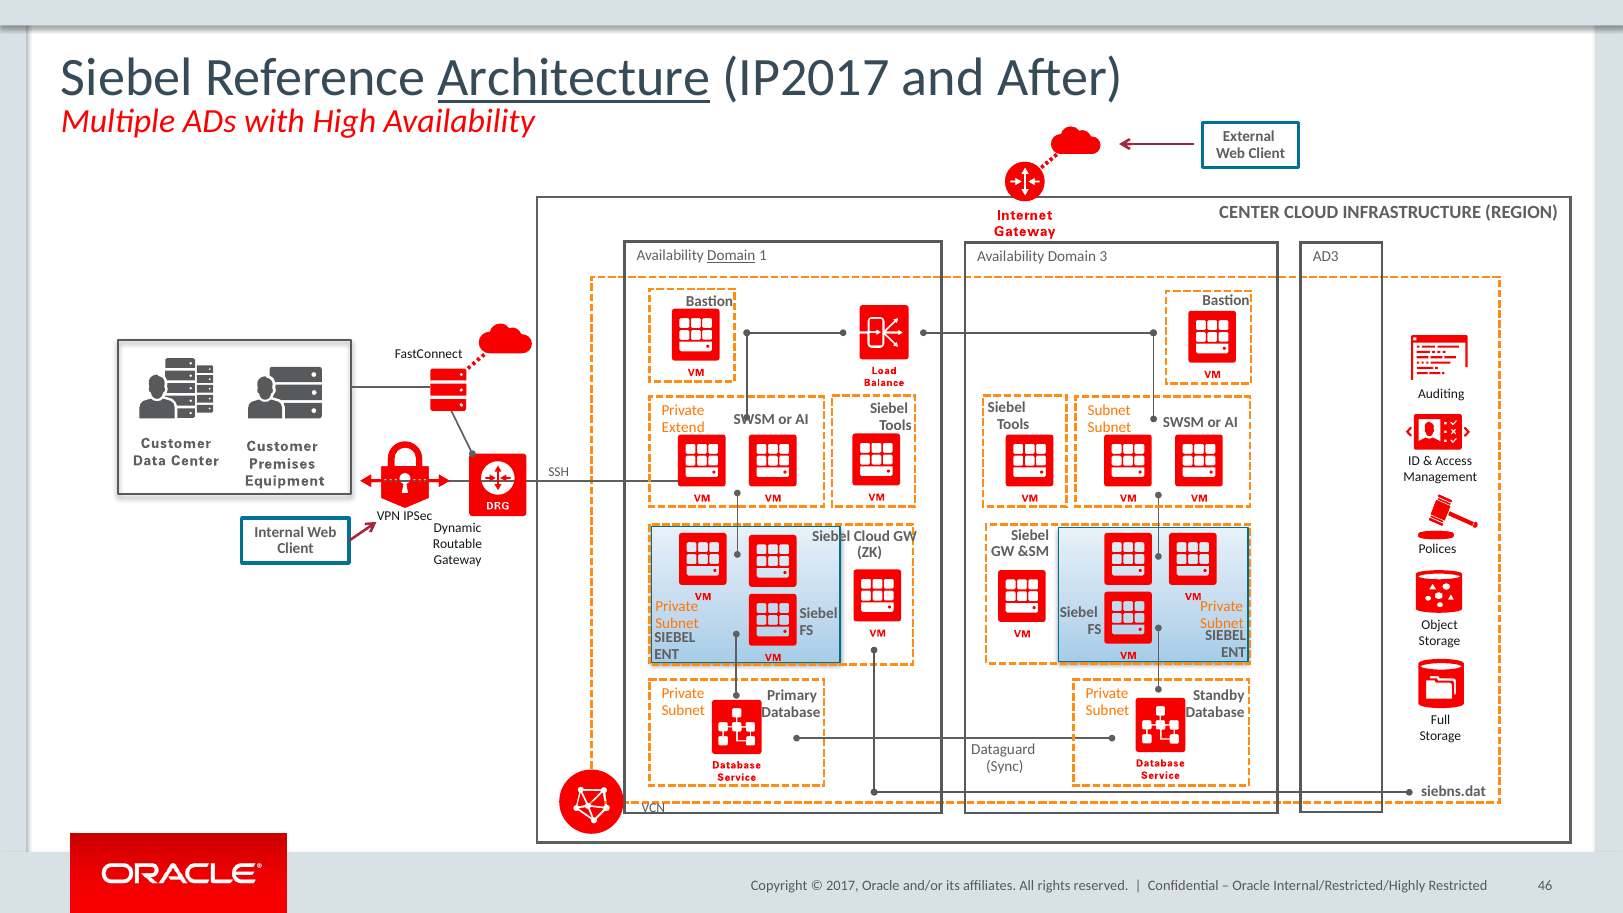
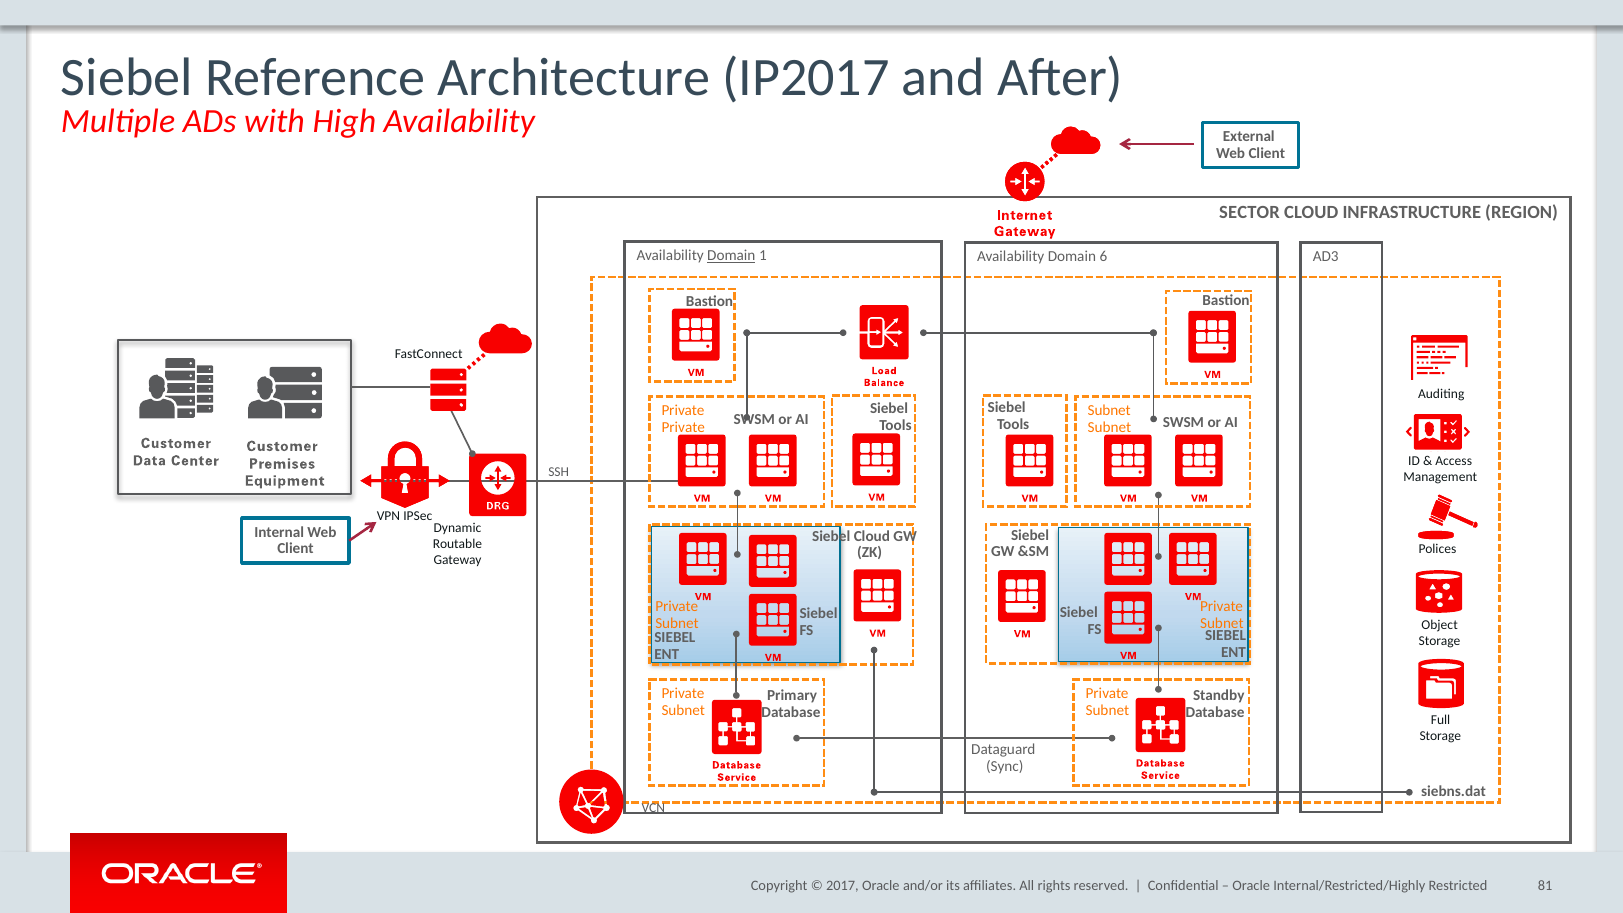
Architecture underline: present -> none
CENTER: CENTER -> SECTOR
3: 3 -> 6
Extend at (683, 427): Extend -> Private
46: 46 -> 81
